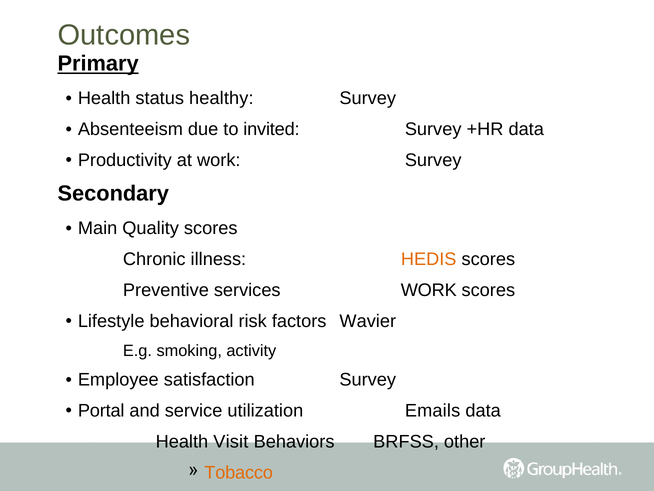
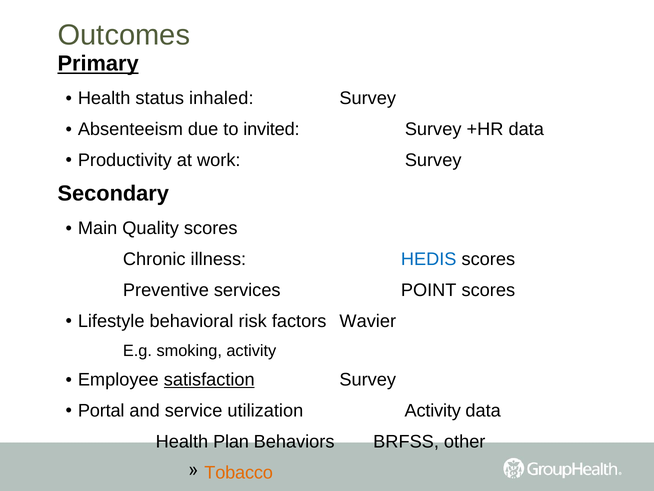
healthy: healthy -> inhaled
HEDIS colour: orange -> blue
services WORK: WORK -> POINT
satisfaction at (209, 379) underline: none -> present
utilization Emails: Emails -> Activity
Health Visit: Visit -> Plan
